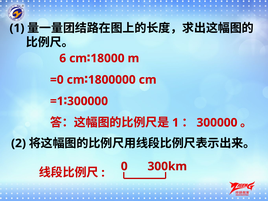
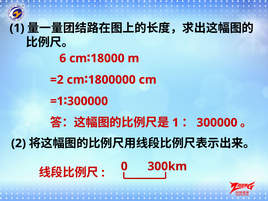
=0: =0 -> =2
